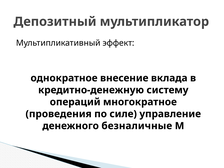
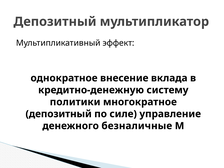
операций: операций -> политики
проведения at (59, 114): проведения -> депозитный
